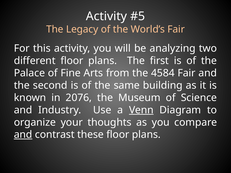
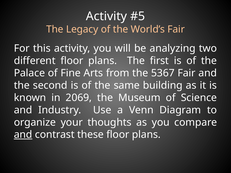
4584: 4584 -> 5367
2076: 2076 -> 2069
Venn underline: present -> none
